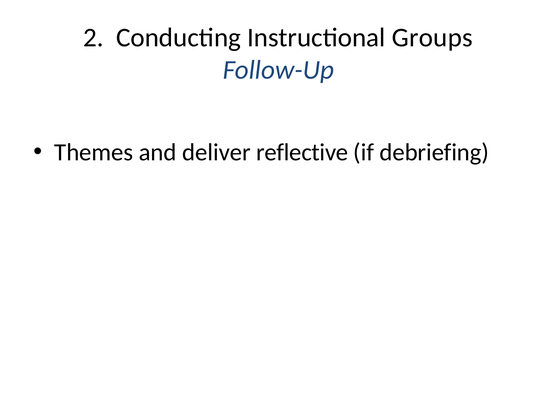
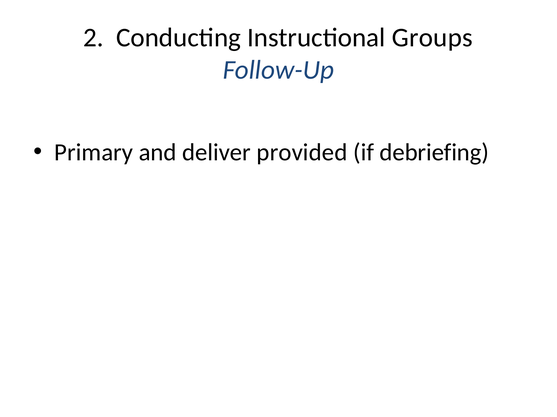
Themes: Themes -> Primary
reflective: reflective -> provided
